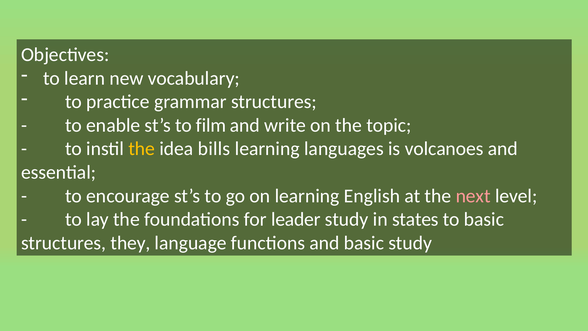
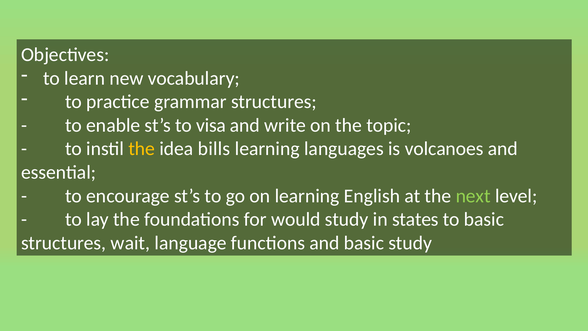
film: film -> visa
next colour: pink -> light green
leader: leader -> would
they: they -> wait
